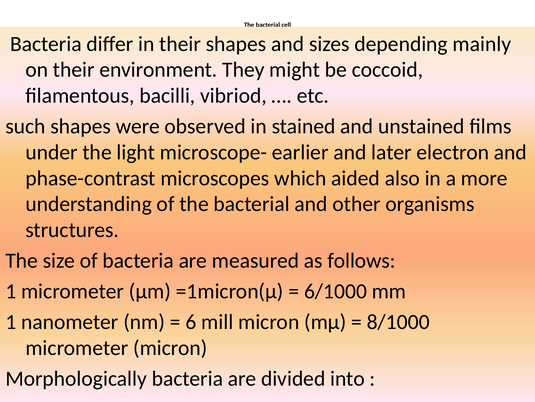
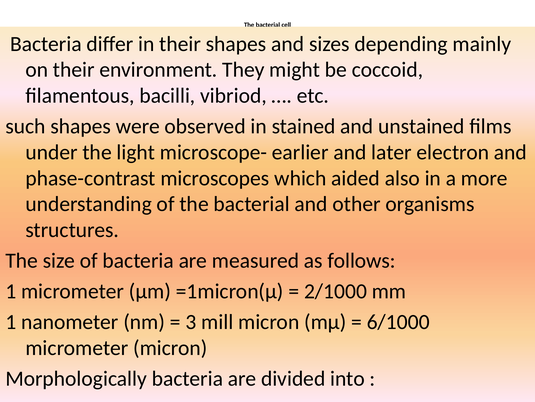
6/1000: 6/1000 -> 2/1000
6: 6 -> 3
8/1000: 8/1000 -> 6/1000
